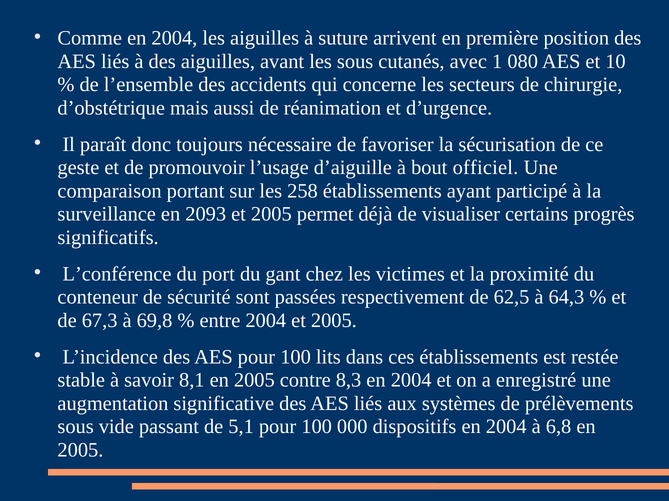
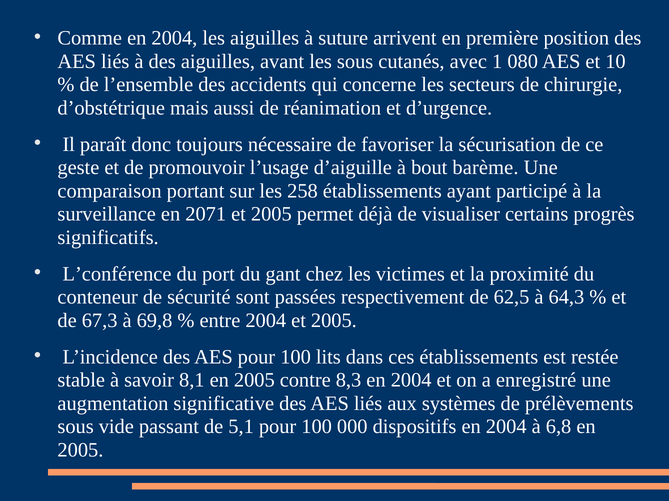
officiel: officiel -> barème
2093: 2093 -> 2071
